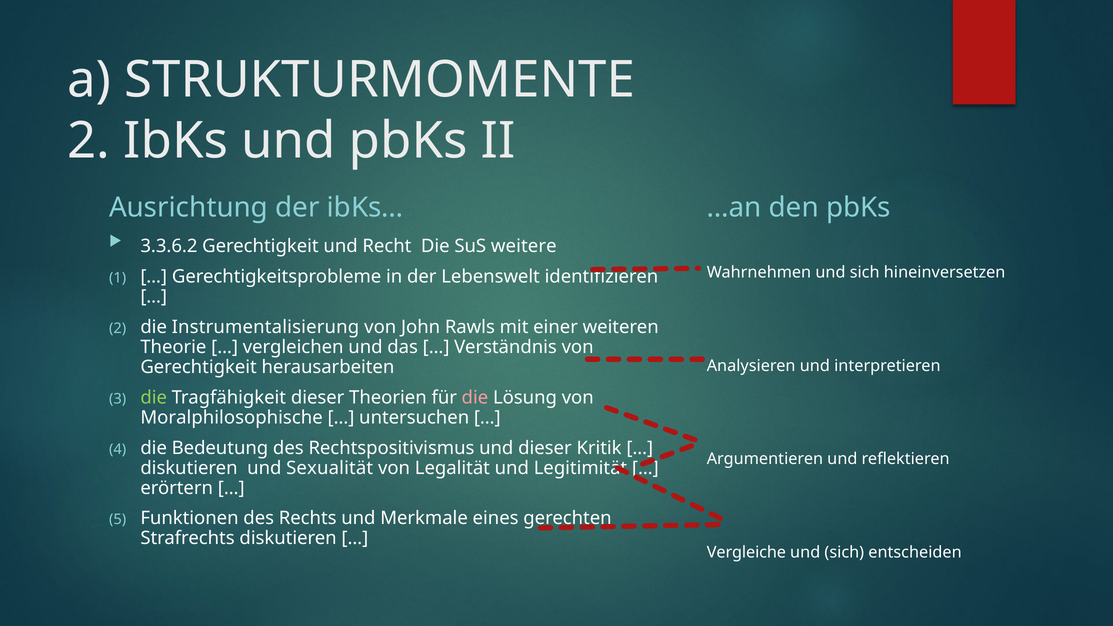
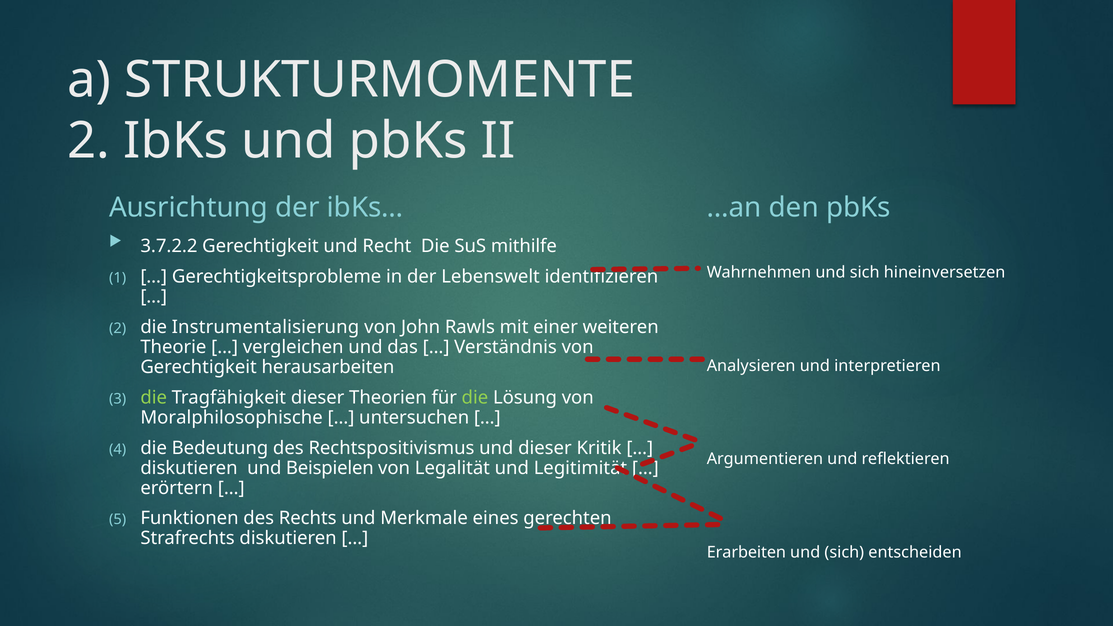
3.3.6.2: 3.3.6.2 -> 3.7.2.2
weitere: weitere -> mithilfe
die at (475, 397) colour: pink -> light green
Sexualität: Sexualität -> Beispielen
Vergleiche: Vergleiche -> Erarbeiten
